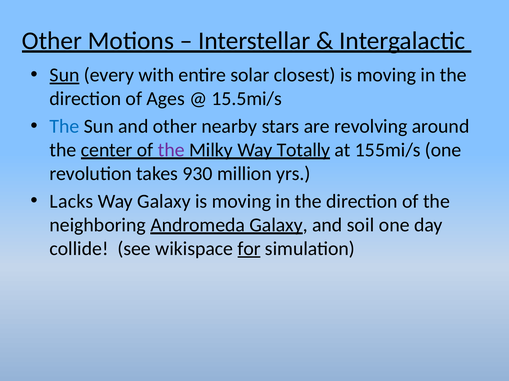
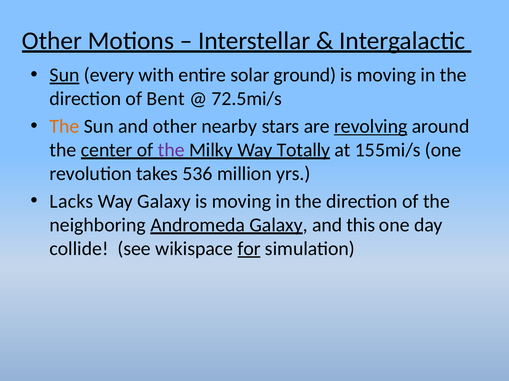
closest: closest -> ground
Ages: Ages -> Bent
15.5mi/s: 15.5mi/s -> 72.5mi/s
The at (65, 127) colour: blue -> orange
revolving underline: none -> present
930: 930 -> 536
soil: soil -> this
